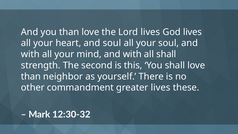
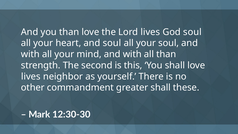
God lives: lives -> soul
all shall: shall -> than
than at (31, 76): than -> lives
greater lives: lives -> shall
12:30-32: 12:30-32 -> 12:30-30
